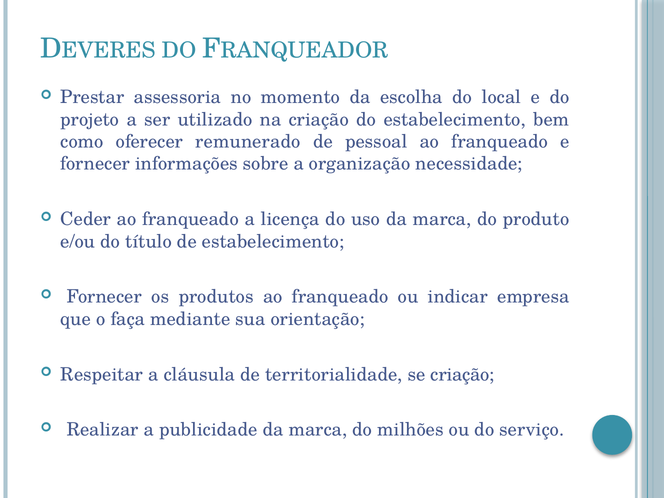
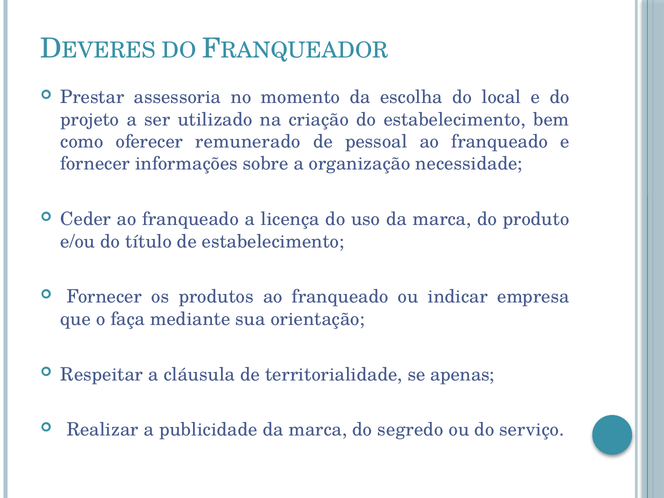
se criação: criação -> apenas
milhões: milhões -> segredo
